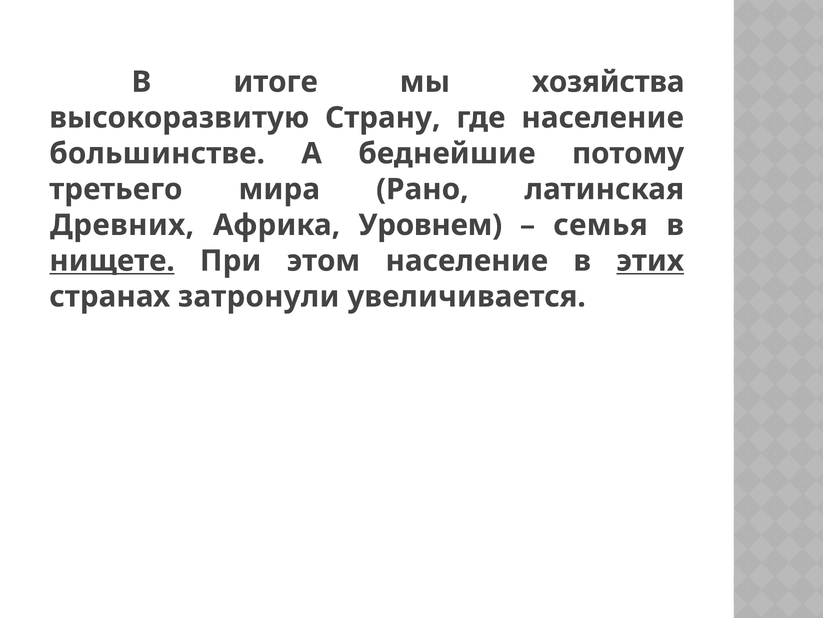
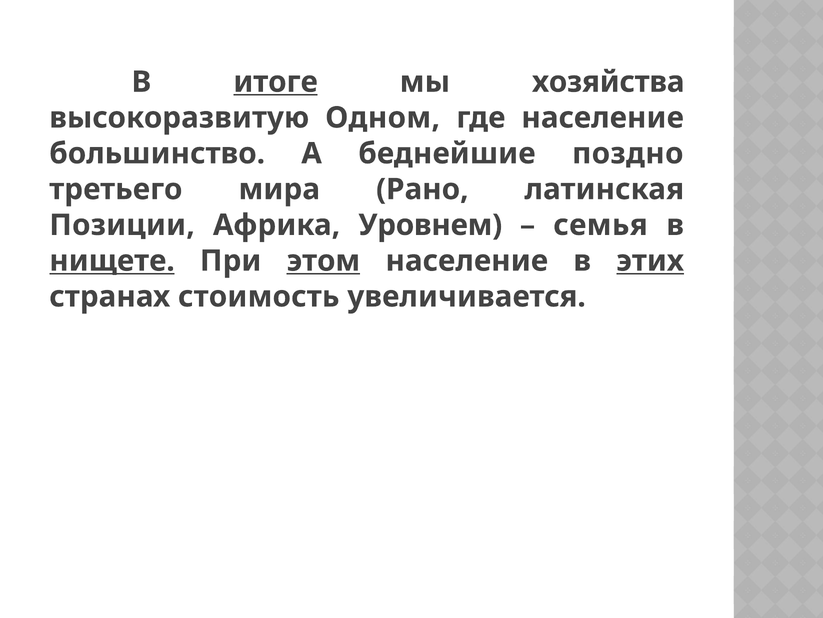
итоге underline: none -> present
Страну: Страну -> Одном
большинстве: большинстве -> большинство
потому: потому -> поздно
Древних: Древних -> Позиции
этом underline: none -> present
затронули: затронули -> стоимость
